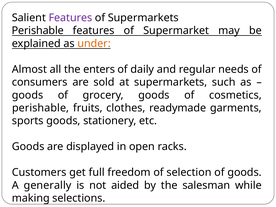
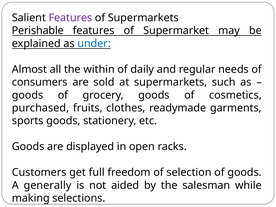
under colour: orange -> blue
enters: enters -> within
perishable at (41, 108): perishable -> purchased
